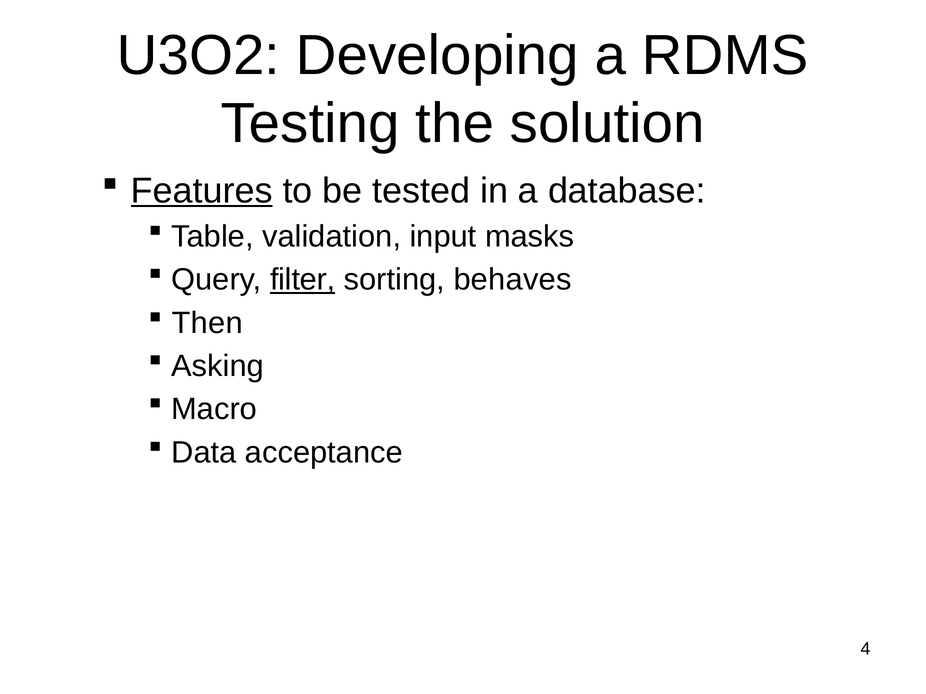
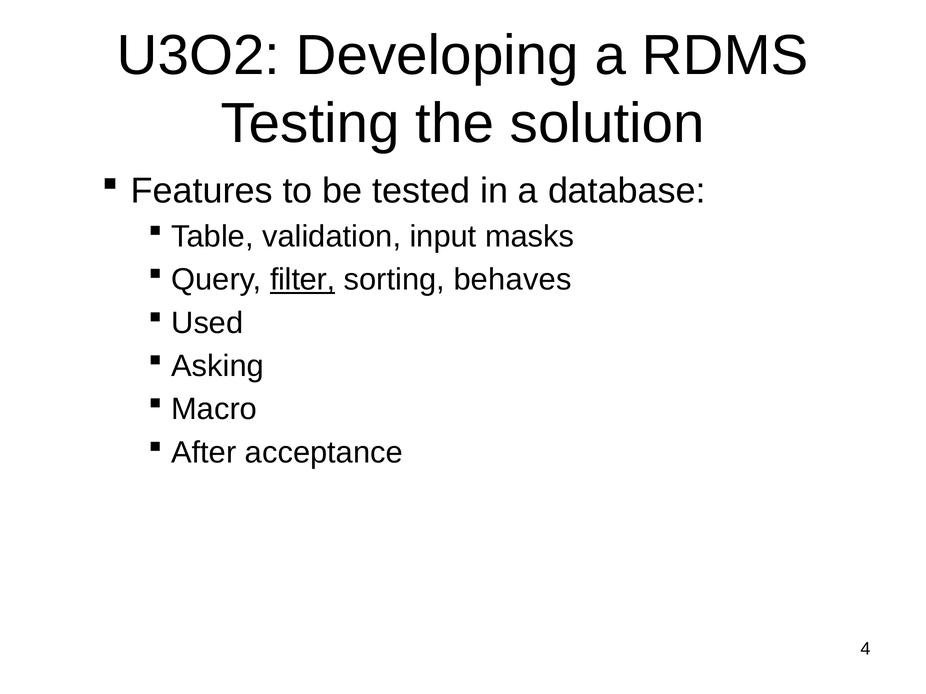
Features underline: present -> none
Then: Then -> Used
Data: Data -> After
